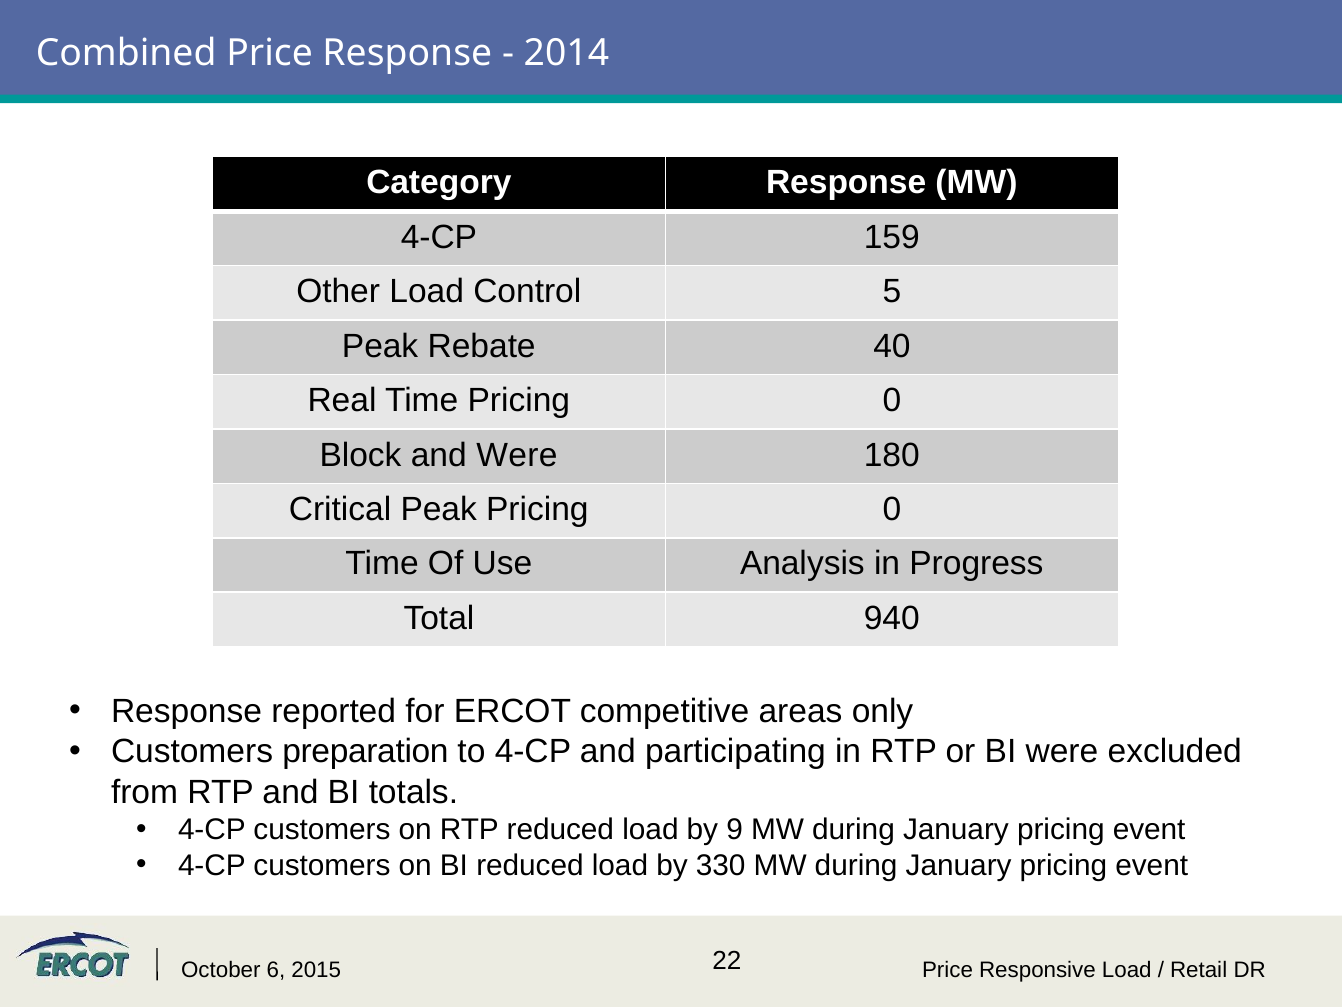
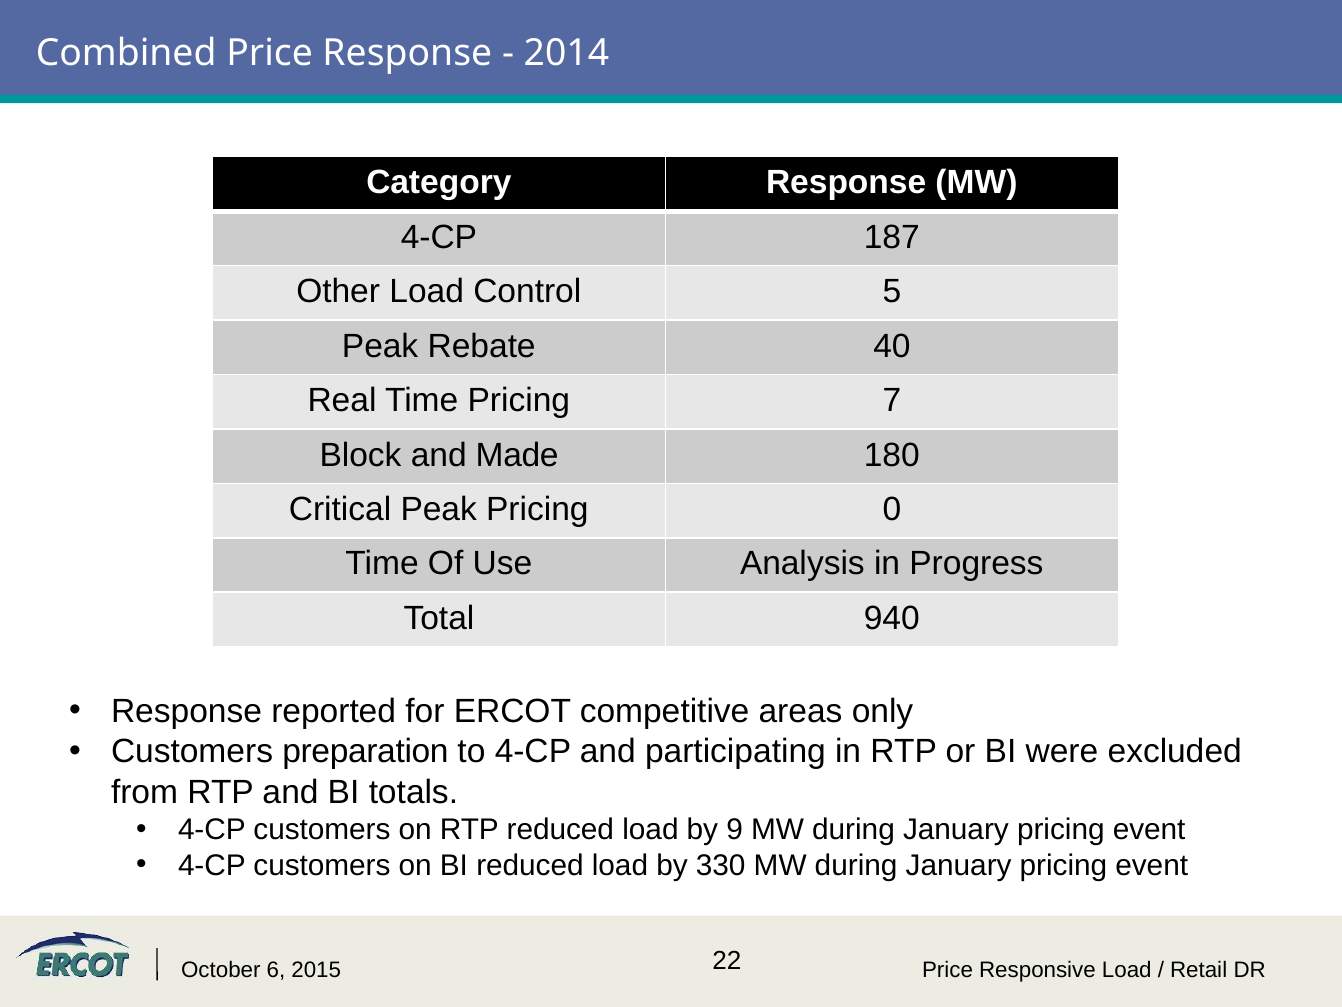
159: 159 -> 187
Time Pricing 0: 0 -> 7
and Were: Were -> Made
